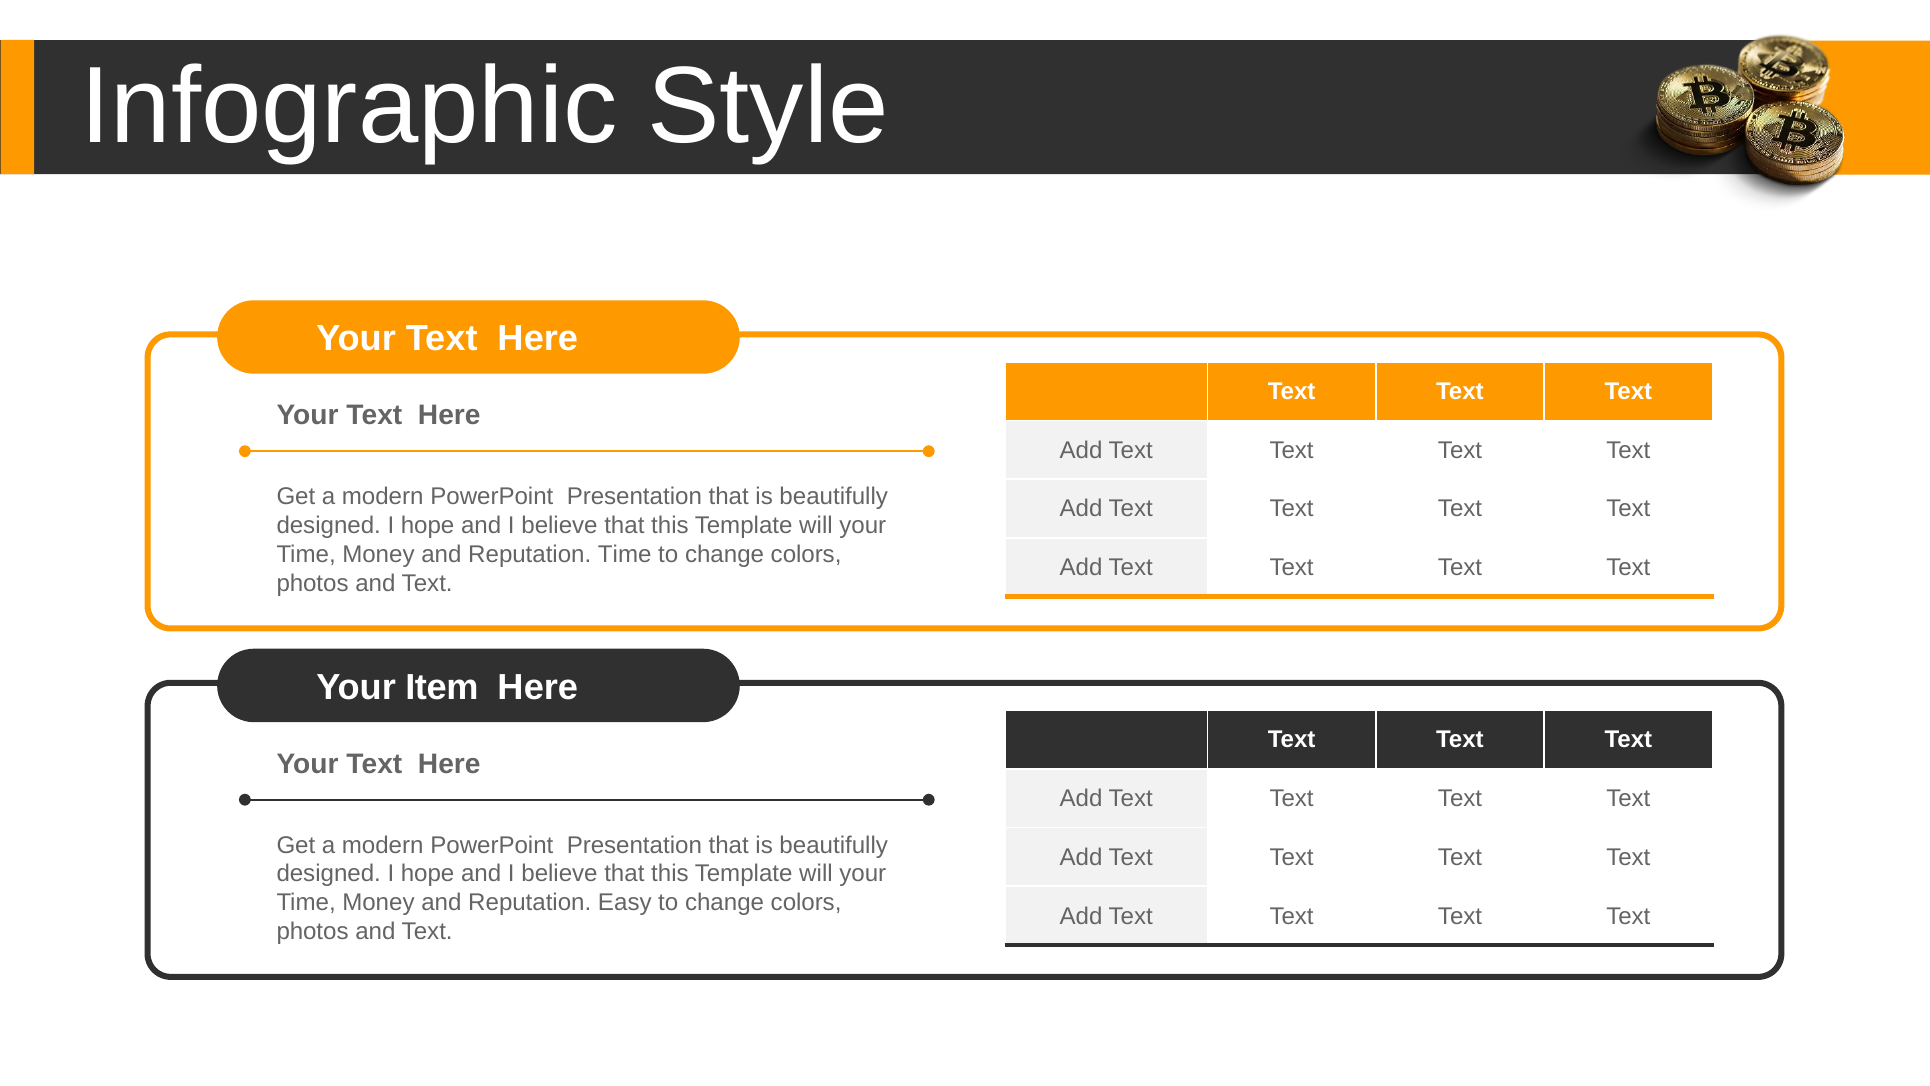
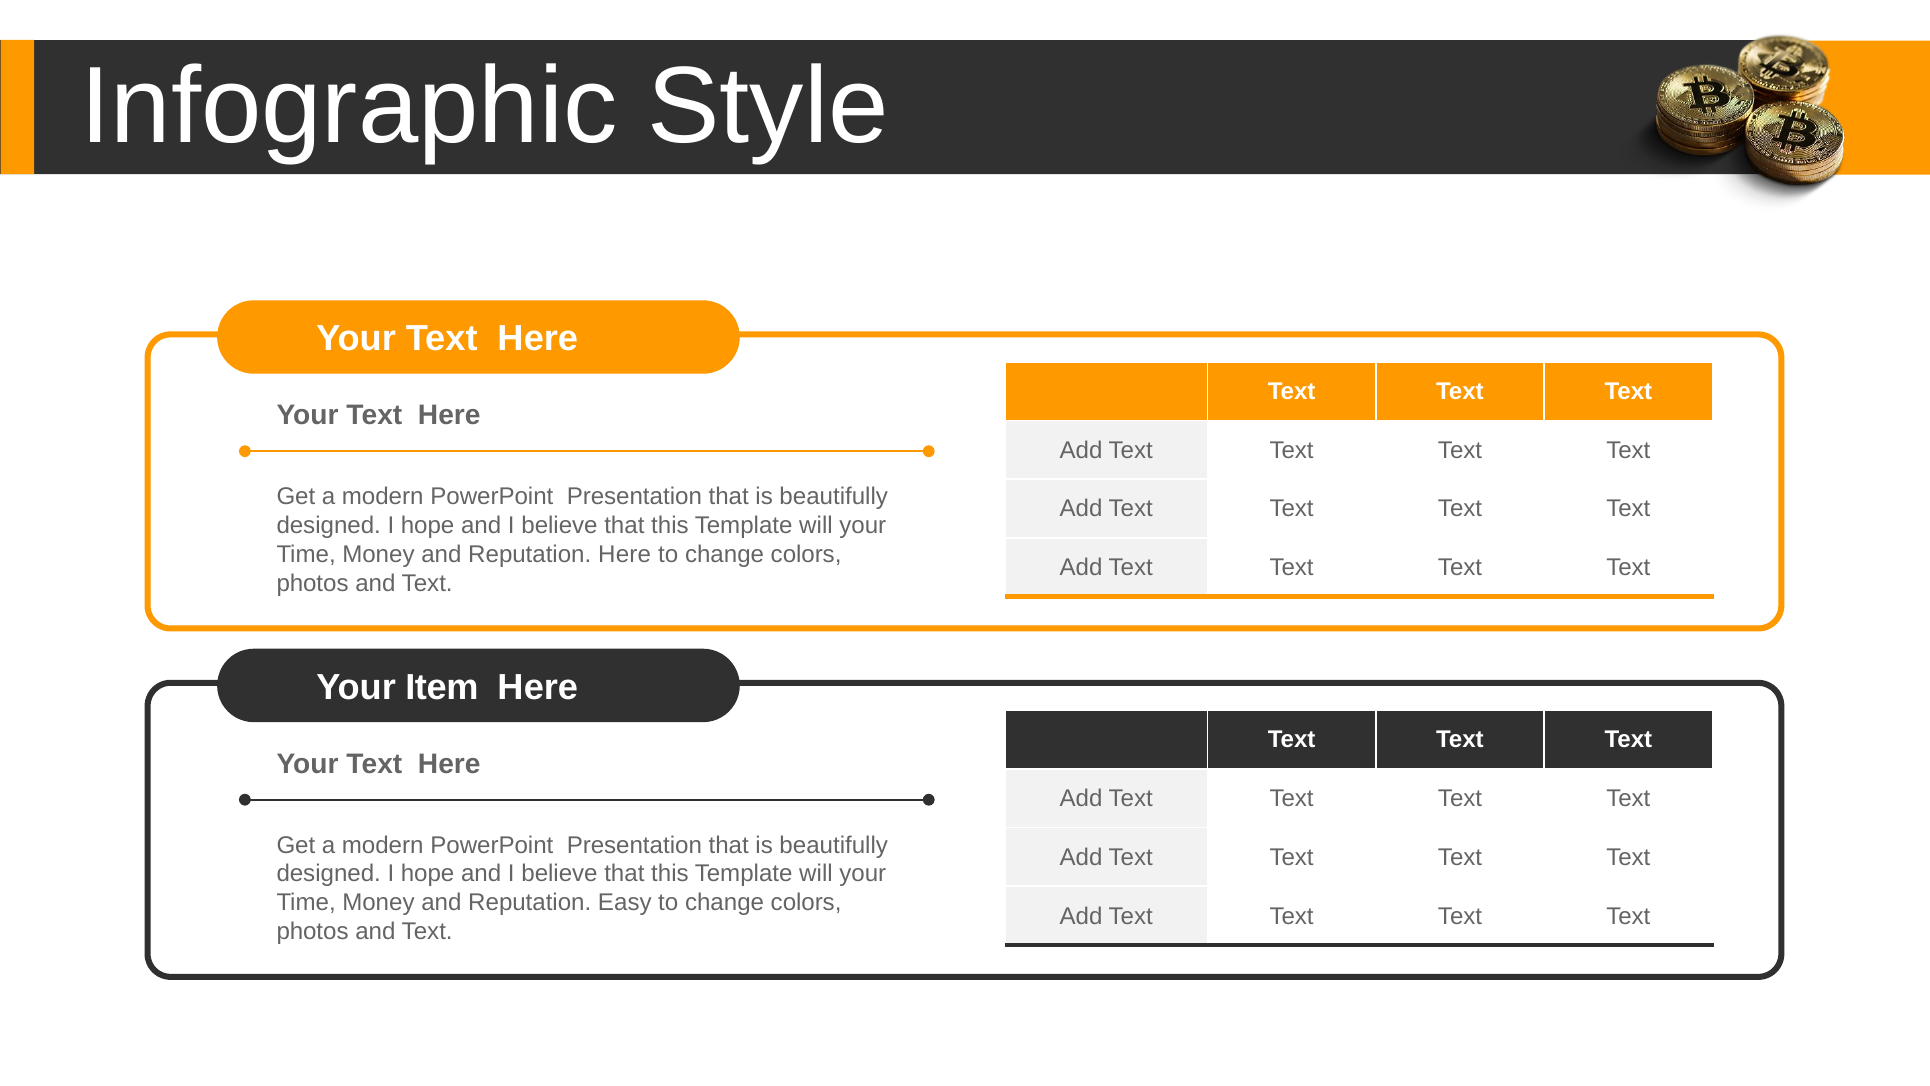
Reputation Time: Time -> Here
